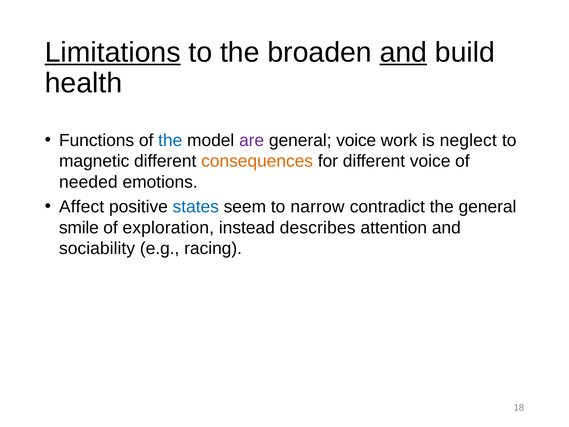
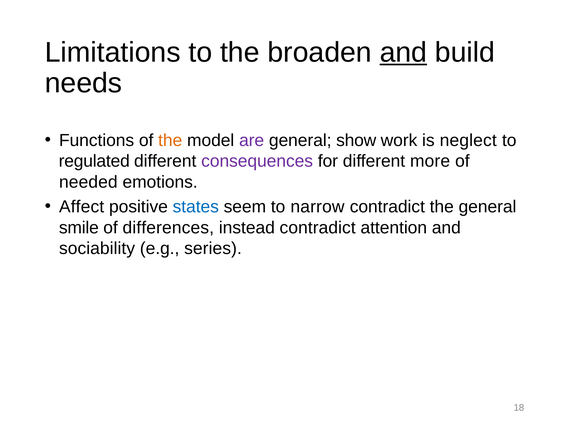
Limitations underline: present -> none
health: health -> needs
the at (170, 140) colour: blue -> orange
general voice: voice -> show
magnetic: magnetic -> regulated
consequences colour: orange -> purple
different voice: voice -> more
exploration: exploration -> differences
instead describes: describes -> contradict
racing: racing -> series
